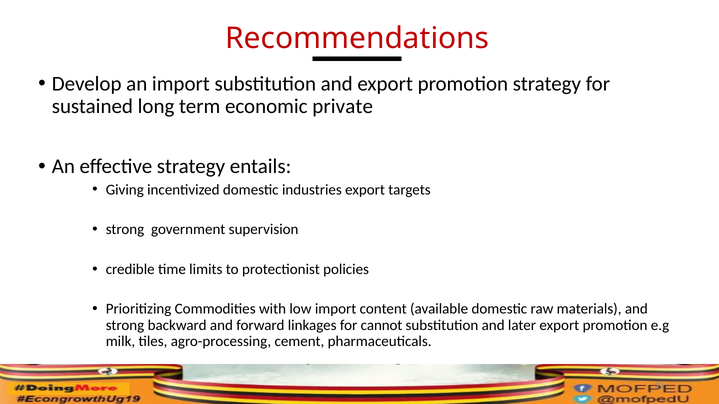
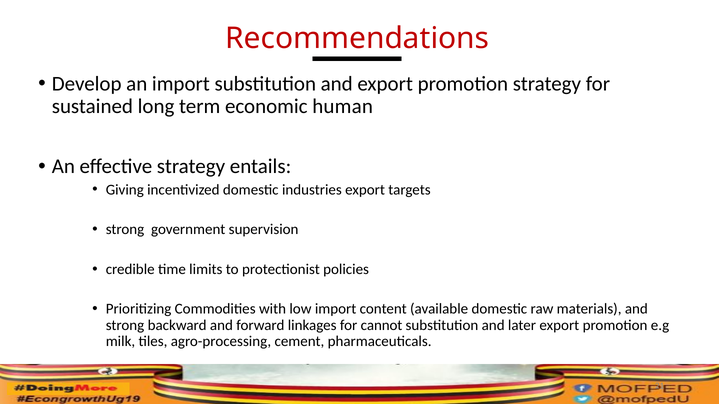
private: private -> human
